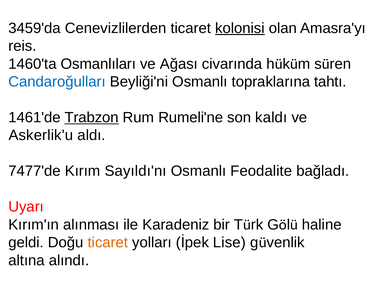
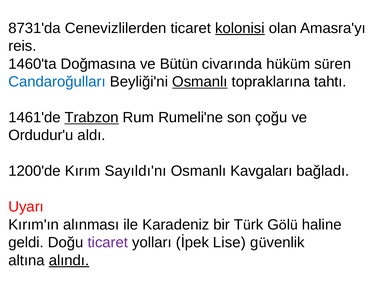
3459'da: 3459'da -> 8731'da
Osmanlıları: Osmanlıları -> Doğmasına
Ağası: Ağası -> Bütün
Osmanlı at (200, 82) underline: none -> present
kaldı: kaldı -> çoğu
Askerlik'u: Askerlik'u -> Ordudur'u
7477'de: 7477'de -> 1200'de
Feodalite: Feodalite -> Kavgaları
ticaret at (108, 243) colour: orange -> purple
alındı underline: none -> present
